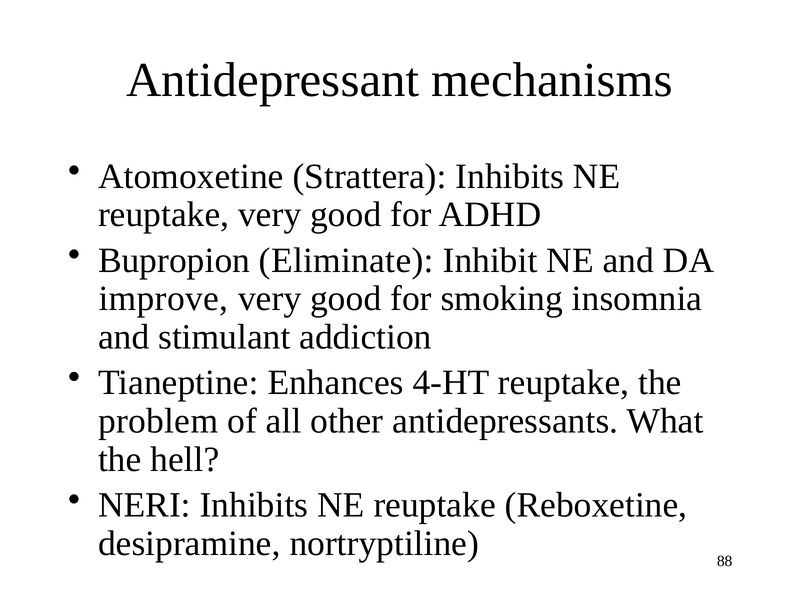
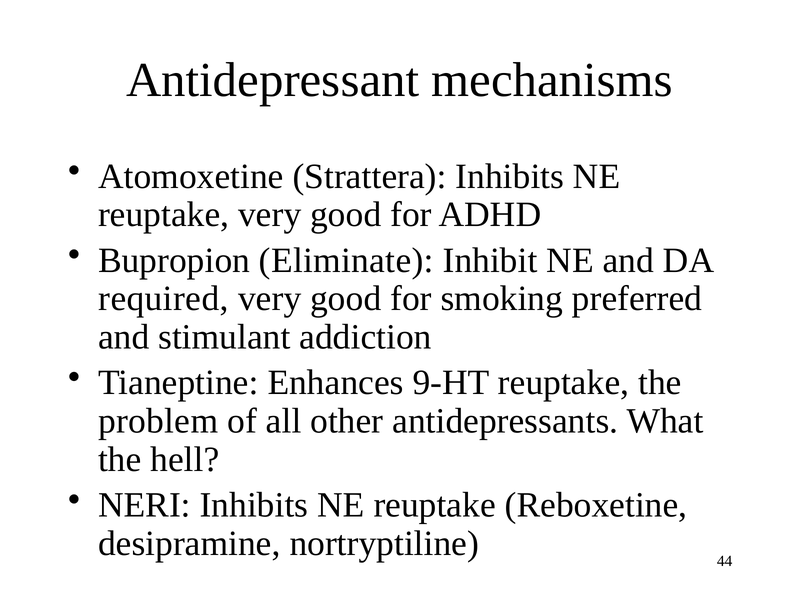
improve: improve -> required
insomnia: insomnia -> preferred
4-HT: 4-HT -> 9-HT
88: 88 -> 44
